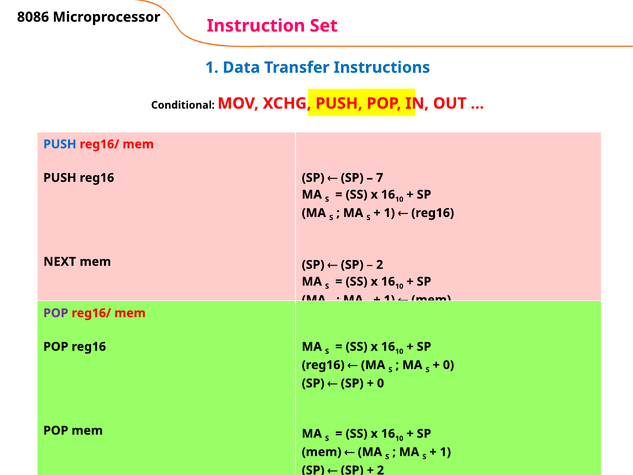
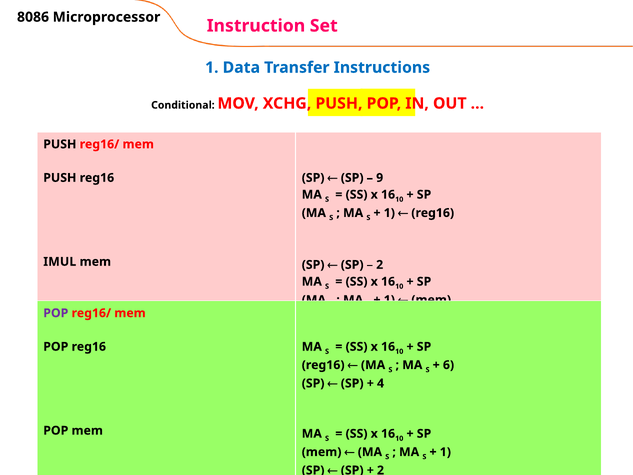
PUSH at (60, 144) colour: blue -> black
7: 7 -> 9
NEXT: NEXT -> IMUL
0 at (449, 365): 0 -> 6
0 at (381, 383): 0 -> 4
